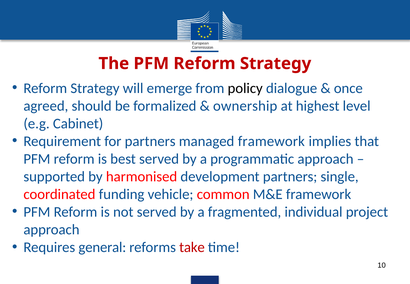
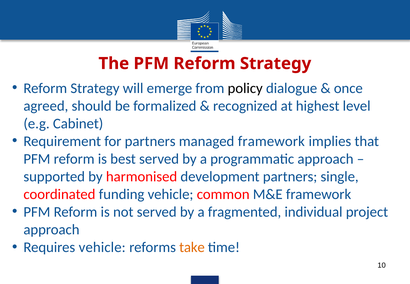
ownership: ownership -> recognized
Requires general: general -> vehicle
take colour: red -> orange
